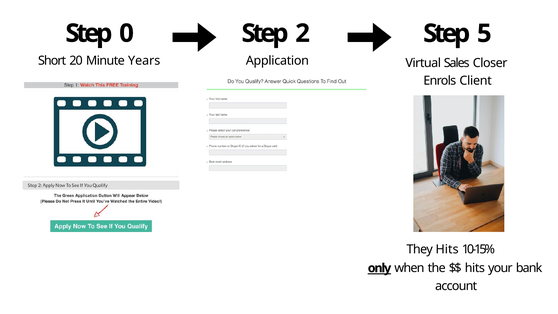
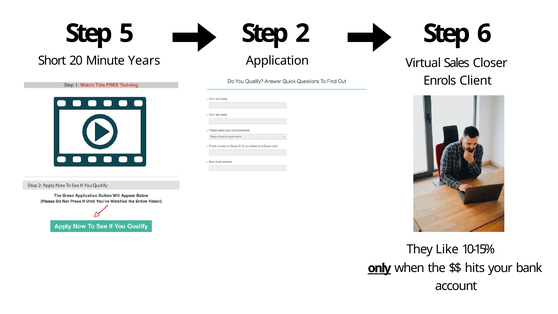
0: 0 -> 5
5: 5 -> 6
They Hits: Hits -> Like
